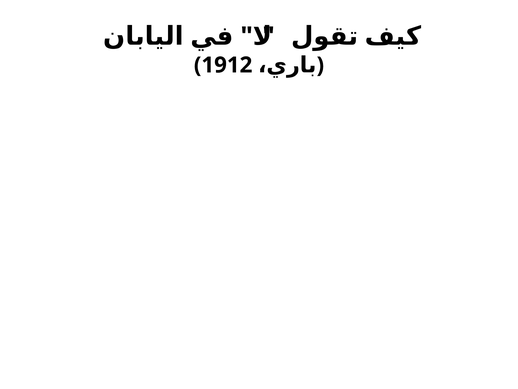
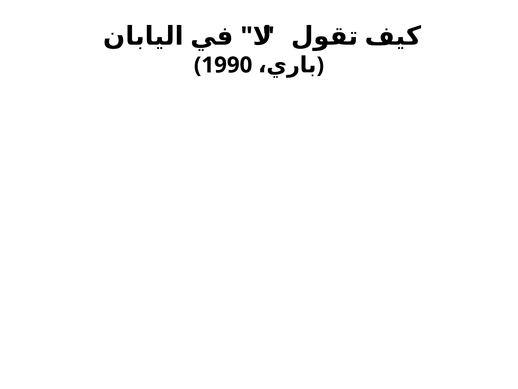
1912: 1912 -> 1990
